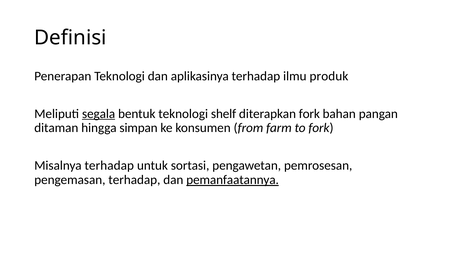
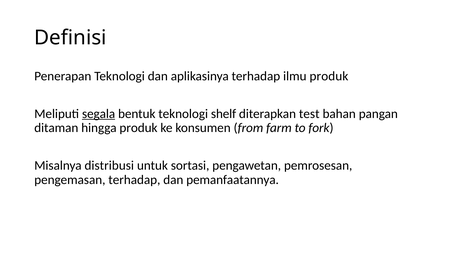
diterapkan fork: fork -> test
hingga simpan: simpan -> produk
Misalnya terhadap: terhadap -> distribusi
pemanfaatannya underline: present -> none
